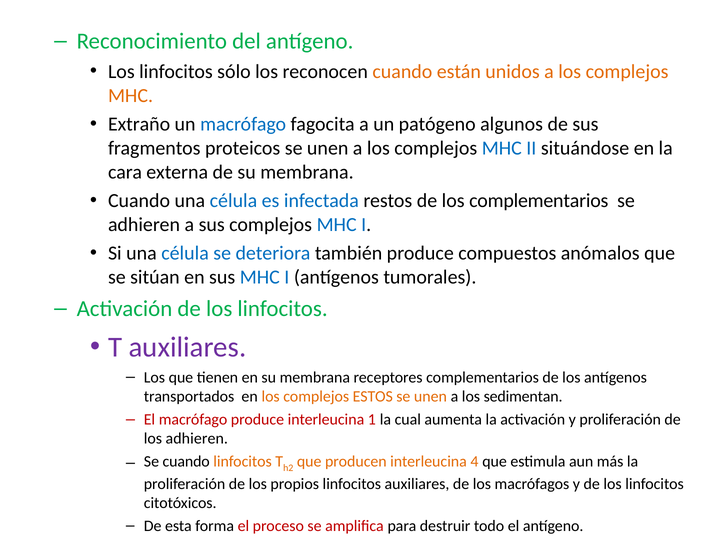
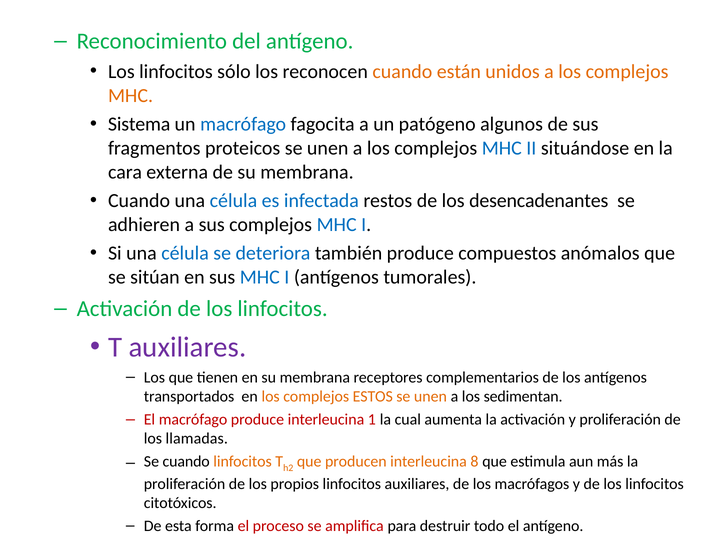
Extraño: Extraño -> Sistema
los complementarios: complementarios -> desencadenantes
los adhieren: adhieren -> llamadas
4: 4 -> 8
